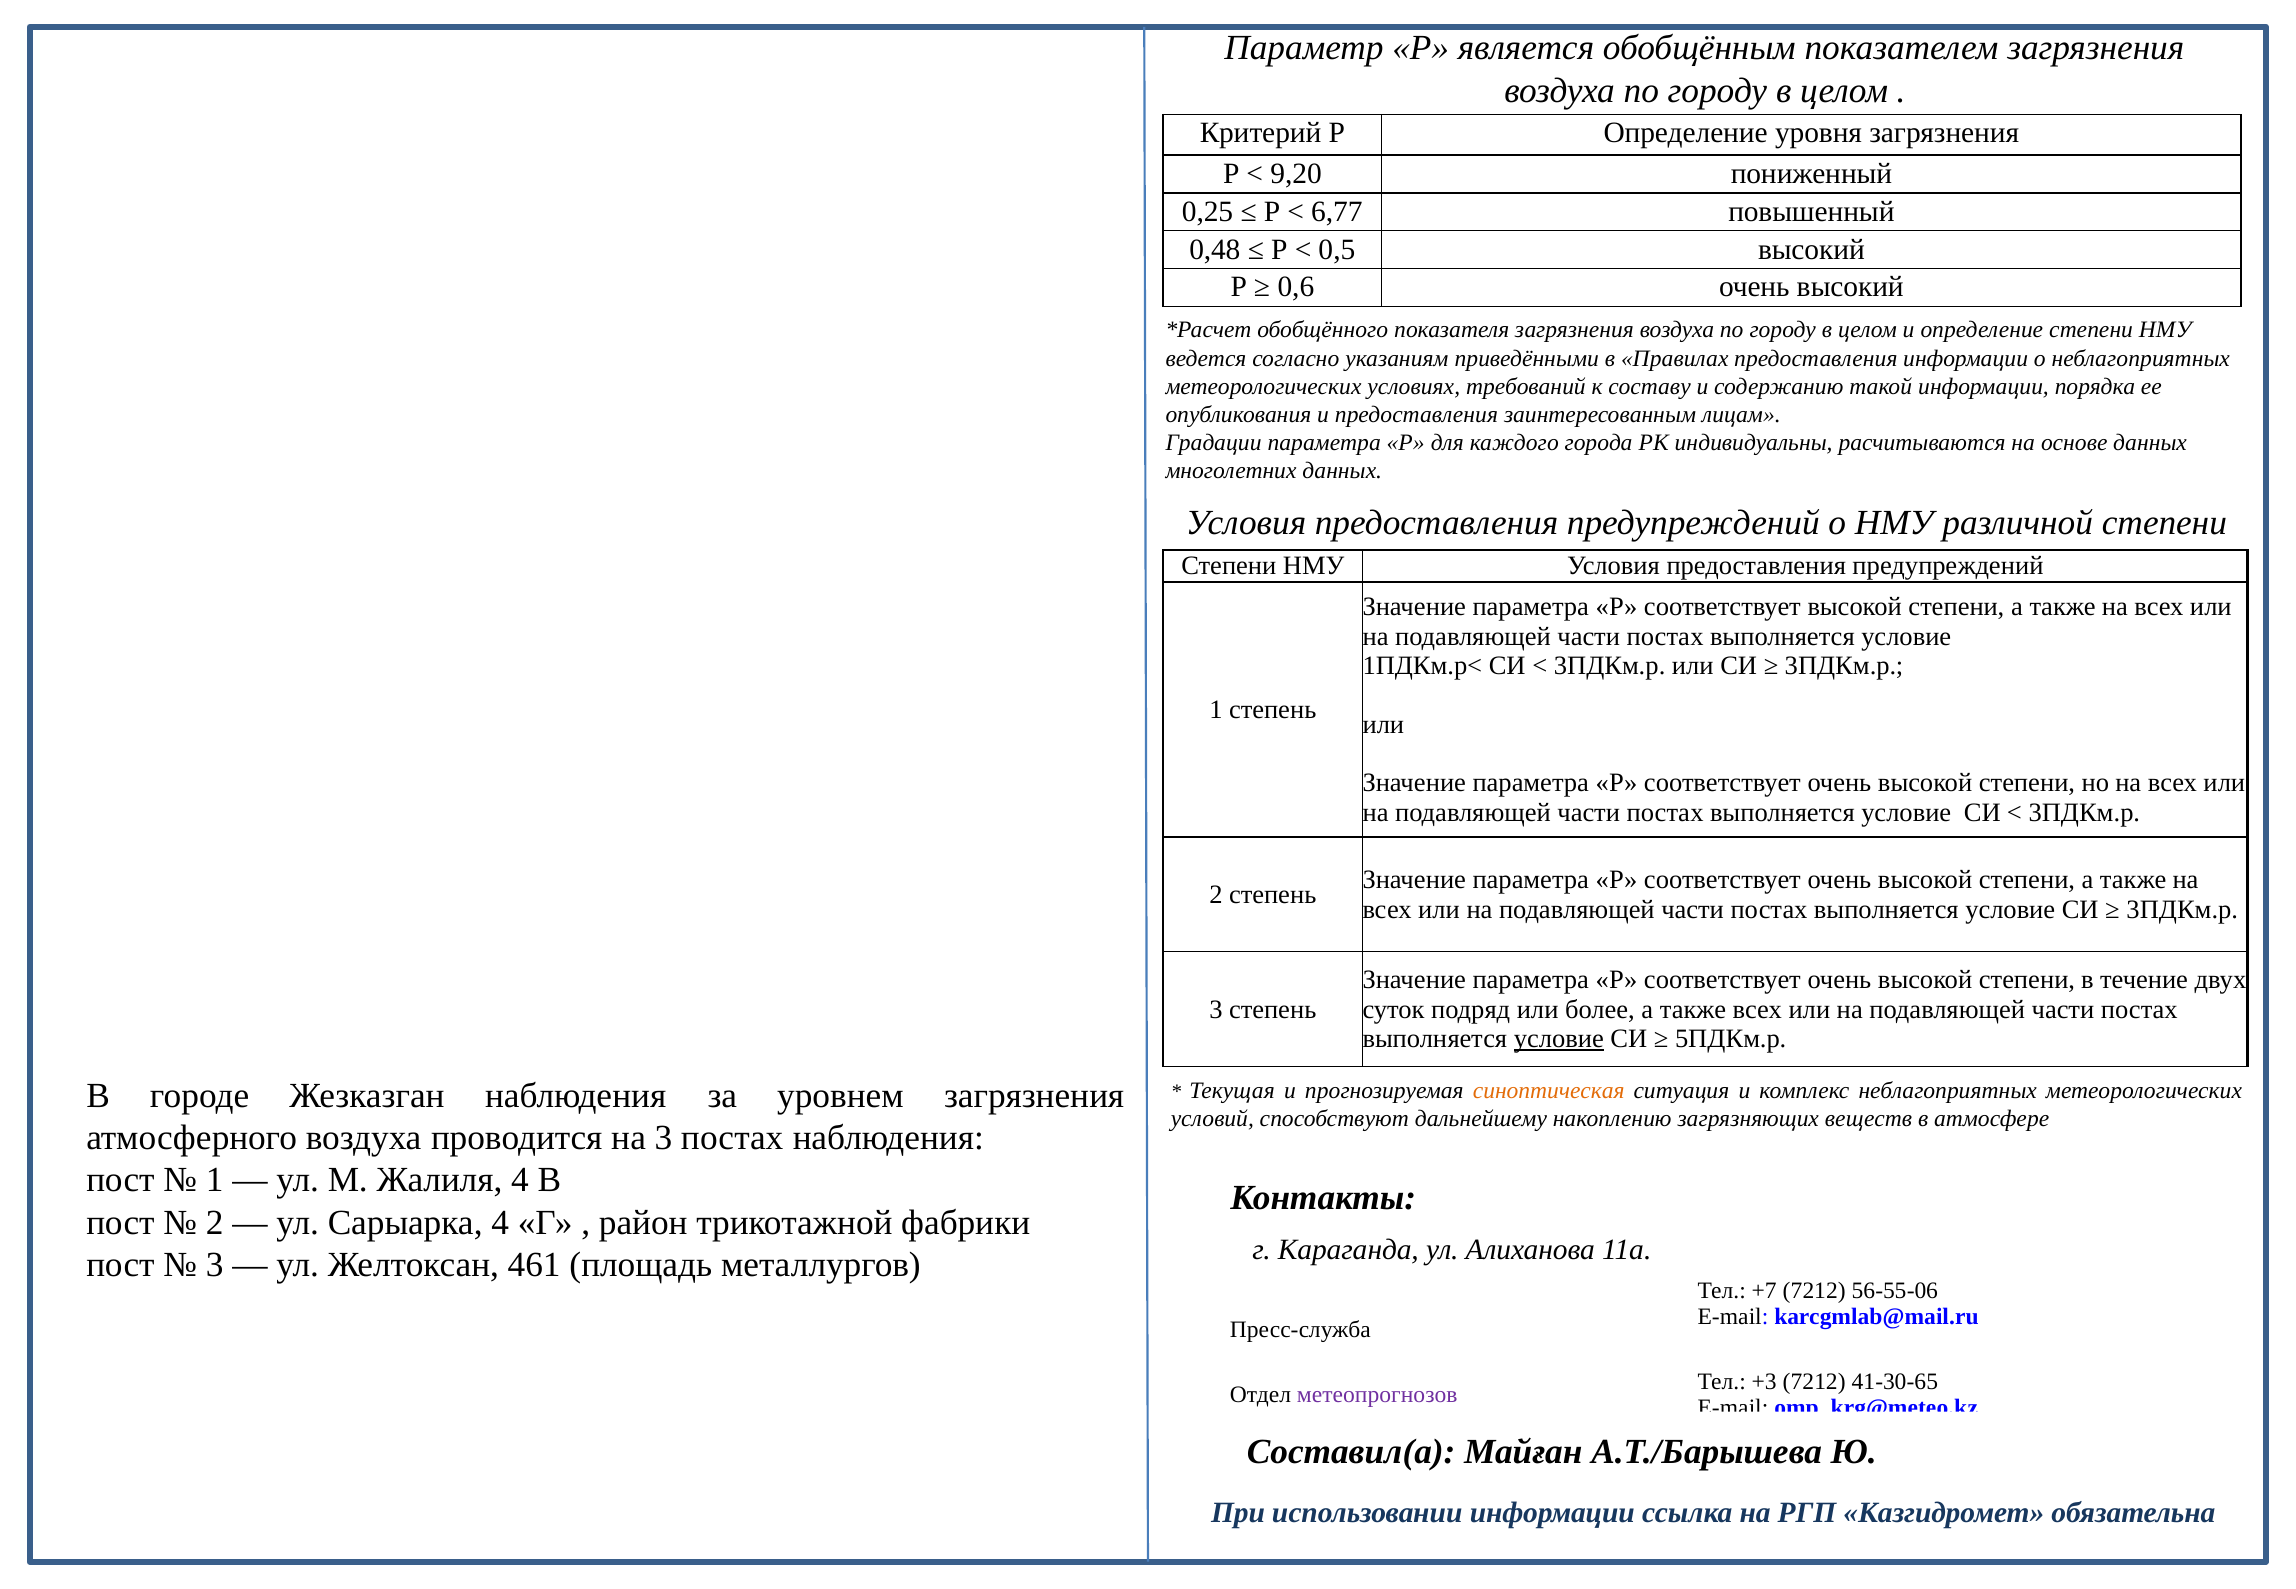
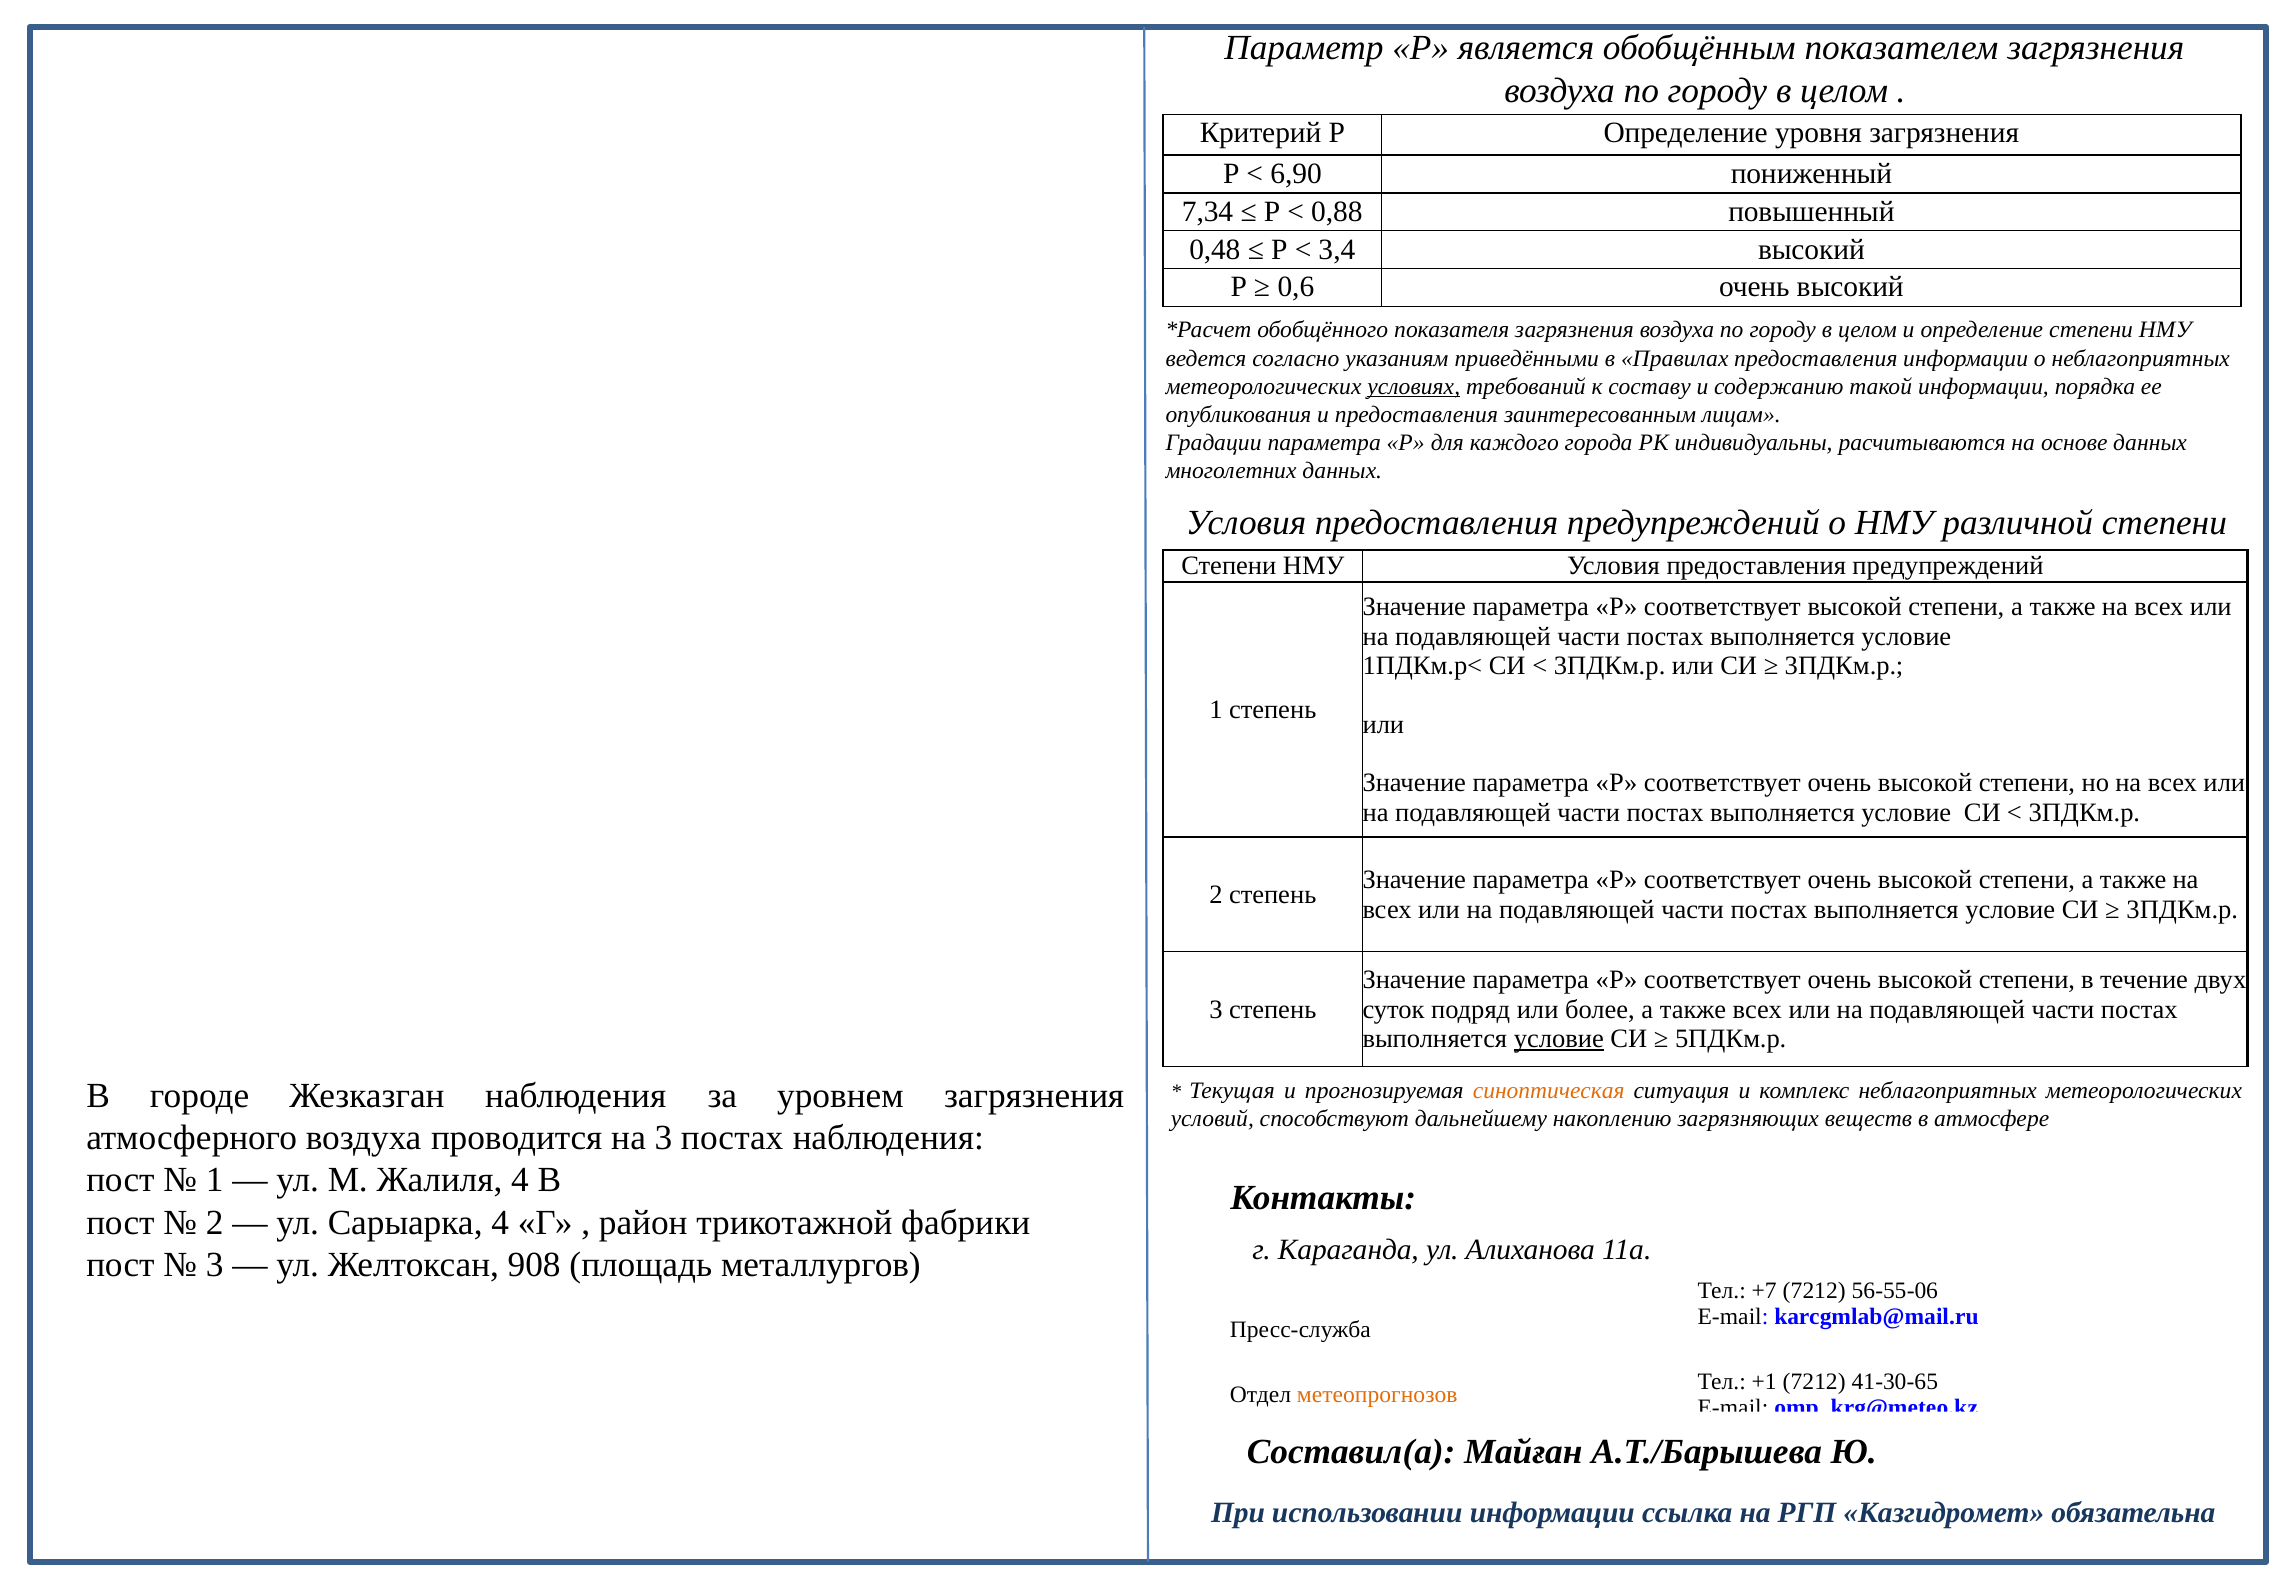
9,20: 9,20 -> 6,90
0,25: 0,25 -> 7,34
6,77: 6,77 -> 0,88
0,5: 0,5 -> 3,4
условиях underline: none -> present
461: 461 -> 908
+3: +3 -> +1
метеопрогнозов colour: purple -> orange
